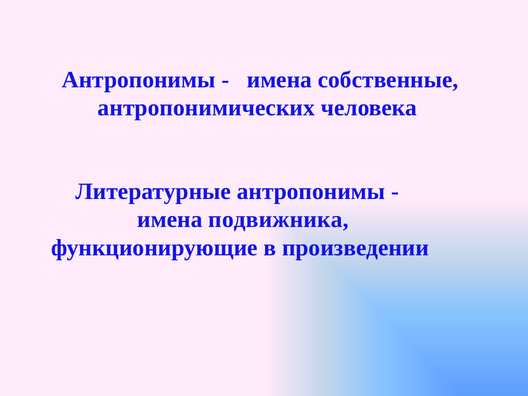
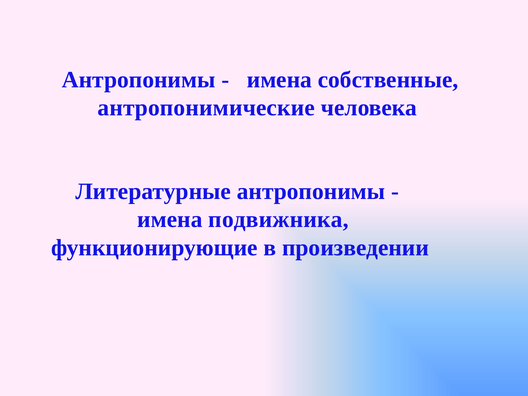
антропонимических: антропонимических -> антропонимические
